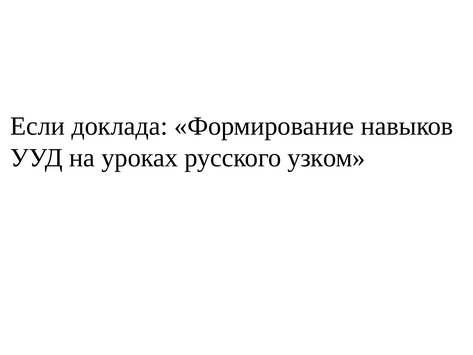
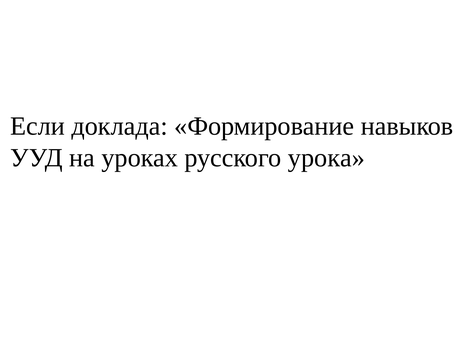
узком: узком -> урока
